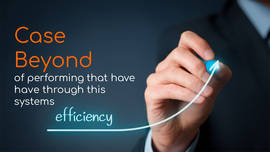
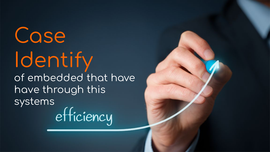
Beyond: Beyond -> Identify
performing: performing -> embedded
